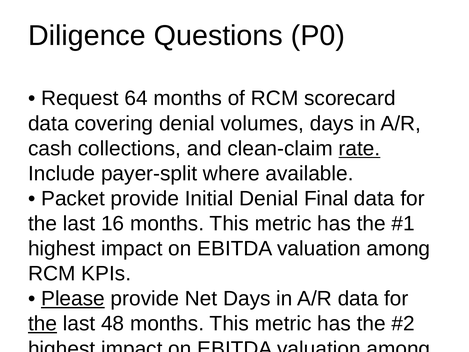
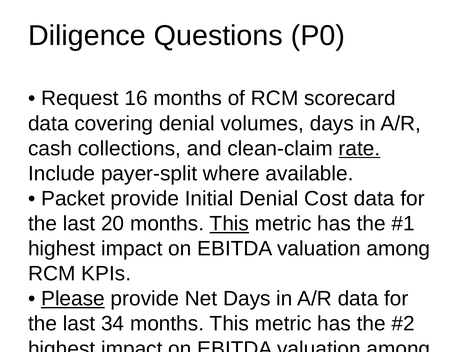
64: 64 -> 16
Denial Final: Final -> Cost
16: 16 -> 20
This at (229, 223) underline: none -> present
the at (43, 324) underline: present -> none
48: 48 -> 34
